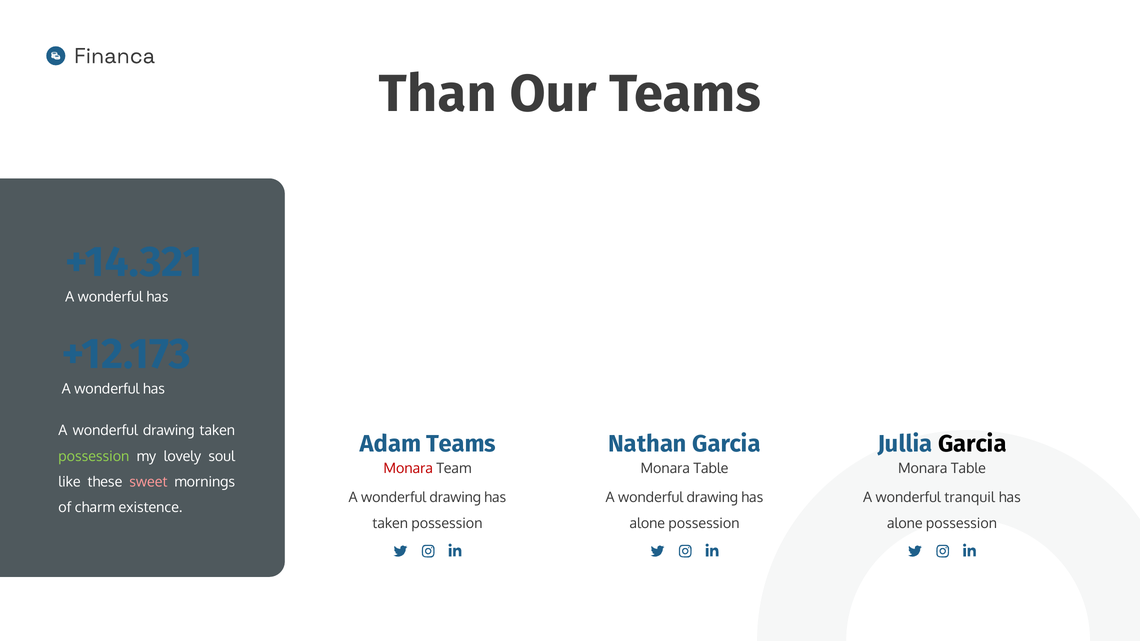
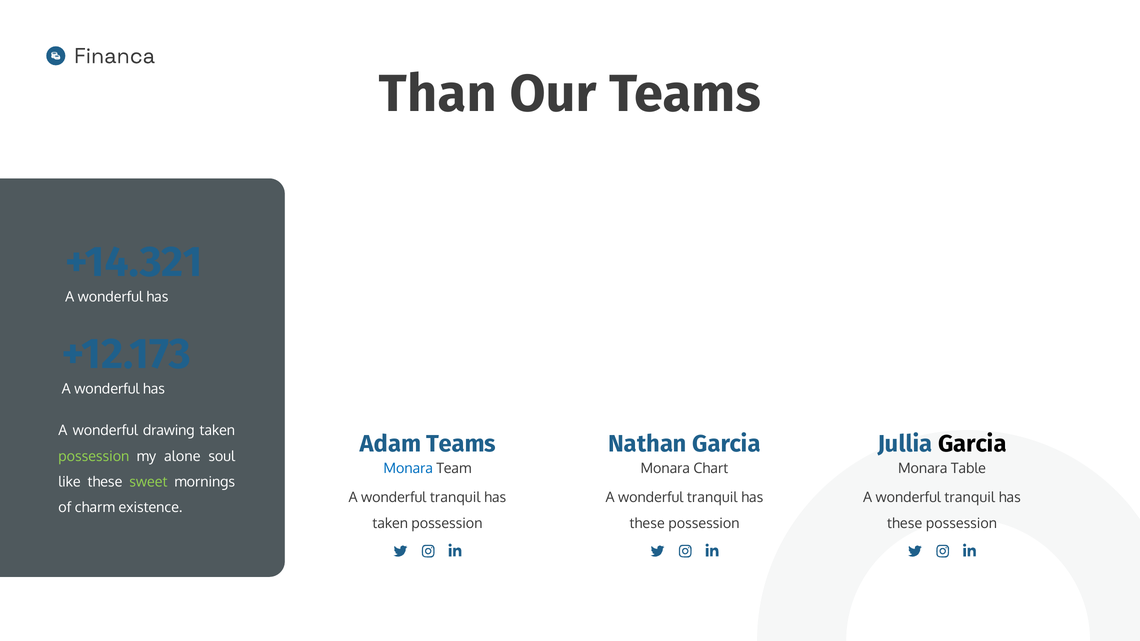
lovely: lovely -> alone
Monara at (408, 469) colour: red -> blue
Table at (711, 469): Table -> Chart
sweet colour: pink -> light green
drawing at (455, 498): drawing -> tranquil
drawing at (712, 498): drawing -> tranquil
alone at (647, 524): alone -> these
alone at (905, 524): alone -> these
